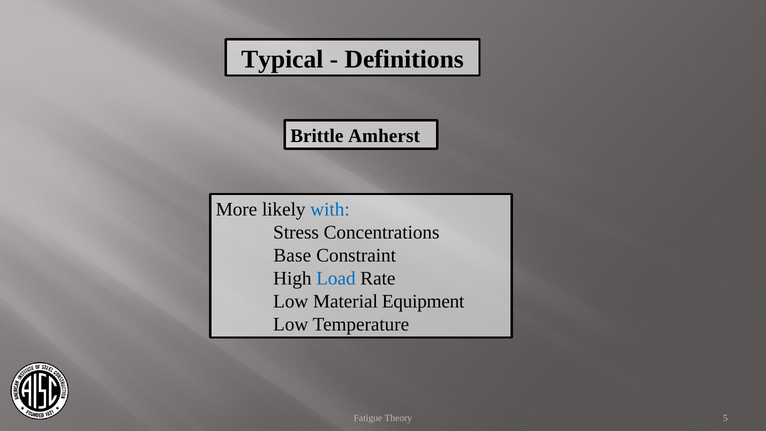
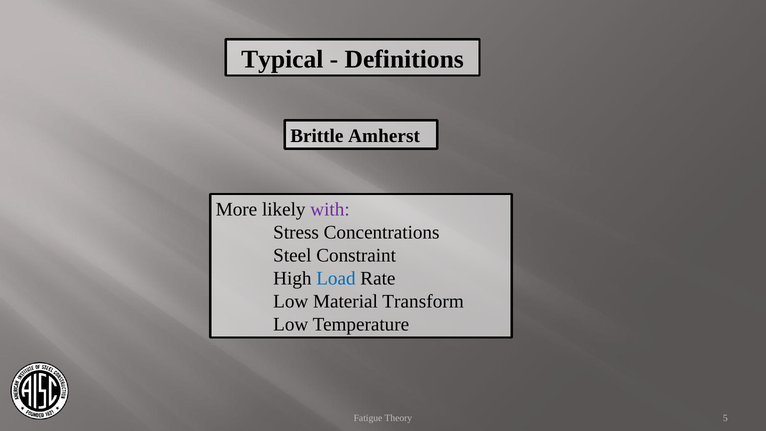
with colour: blue -> purple
Base: Base -> Steel
Equipment: Equipment -> Transform
